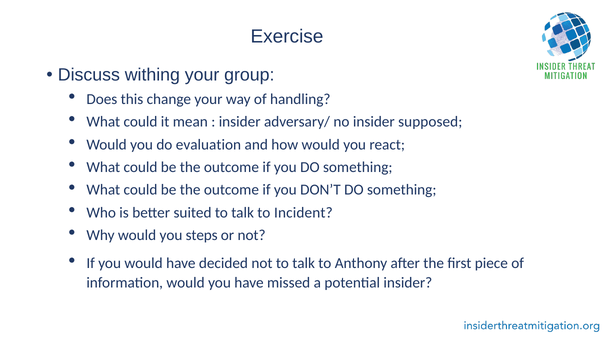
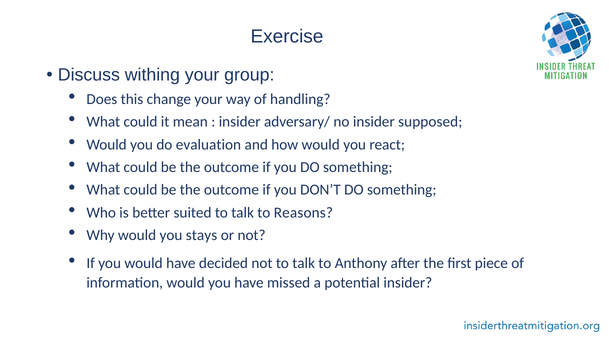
Incident: Incident -> Reasons
steps: steps -> stays
